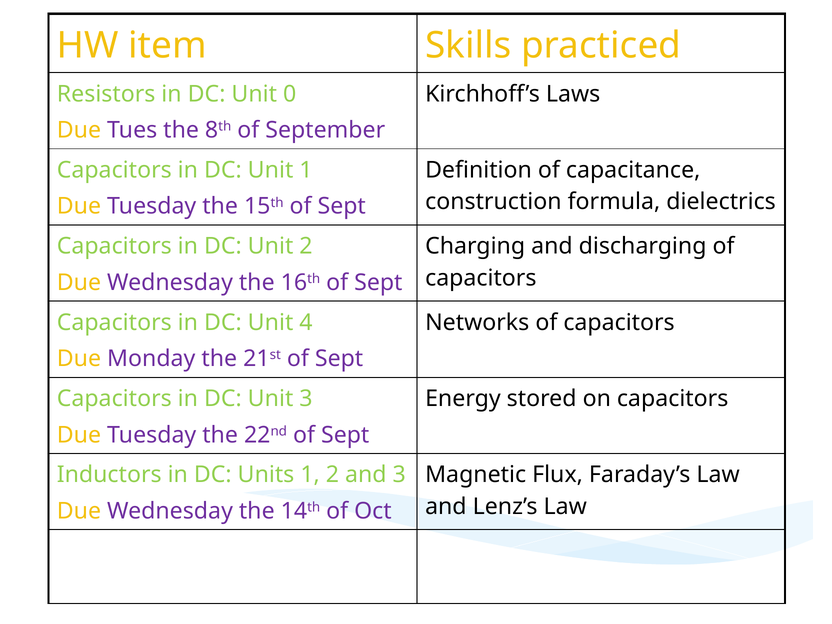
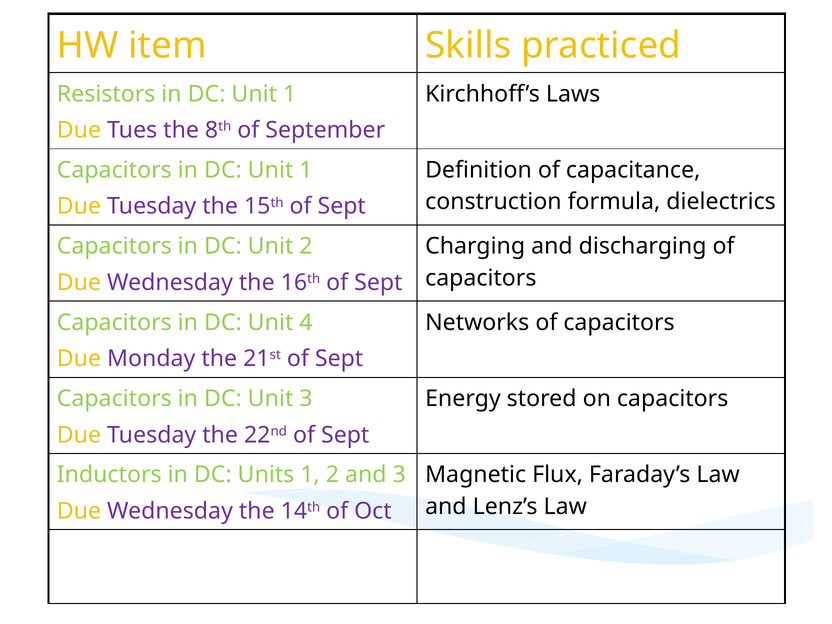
0 at (290, 94): 0 -> 1
